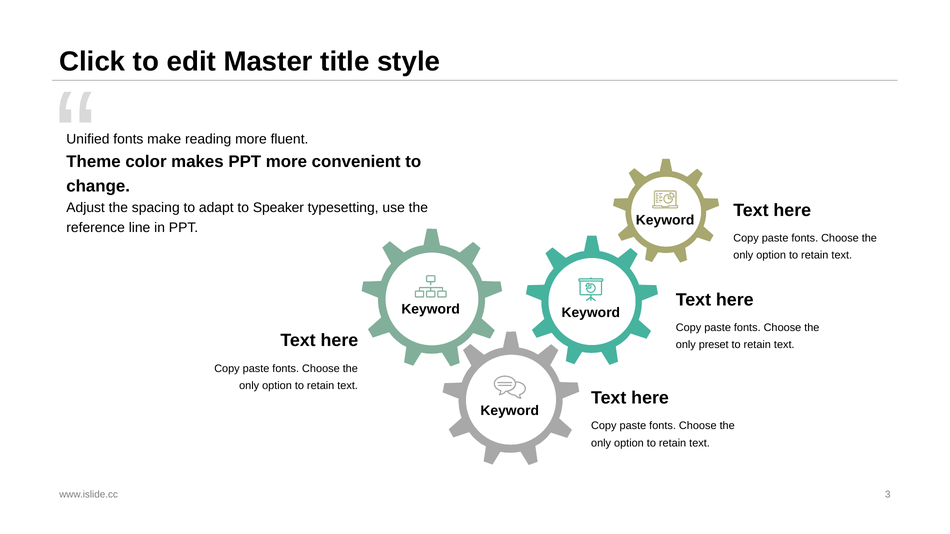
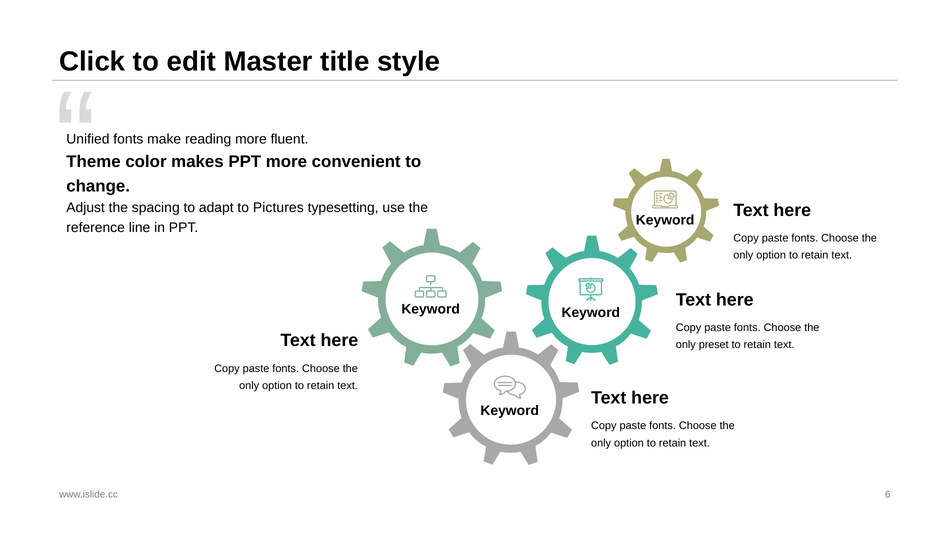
Speaker: Speaker -> Pictures
3: 3 -> 6
